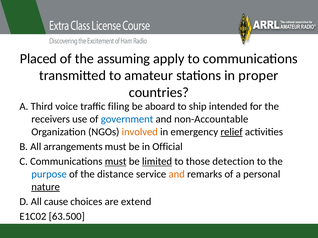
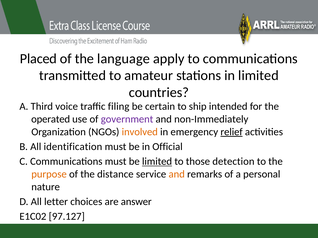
assuming: assuming -> language
in proper: proper -> limited
aboard: aboard -> certain
receivers: receivers -> operated
government colour: blue -> purple
non-Accountable: non-Accountable -> non-Immediately
arrangements: arrangements -> identification
must at (116, 162) underline: present -> none
purpose colour: blue -> orange
nature underline: present -> none
cause: cause -> letter
extend: extend -> answer
63.500: 63.500 -> 97.127
